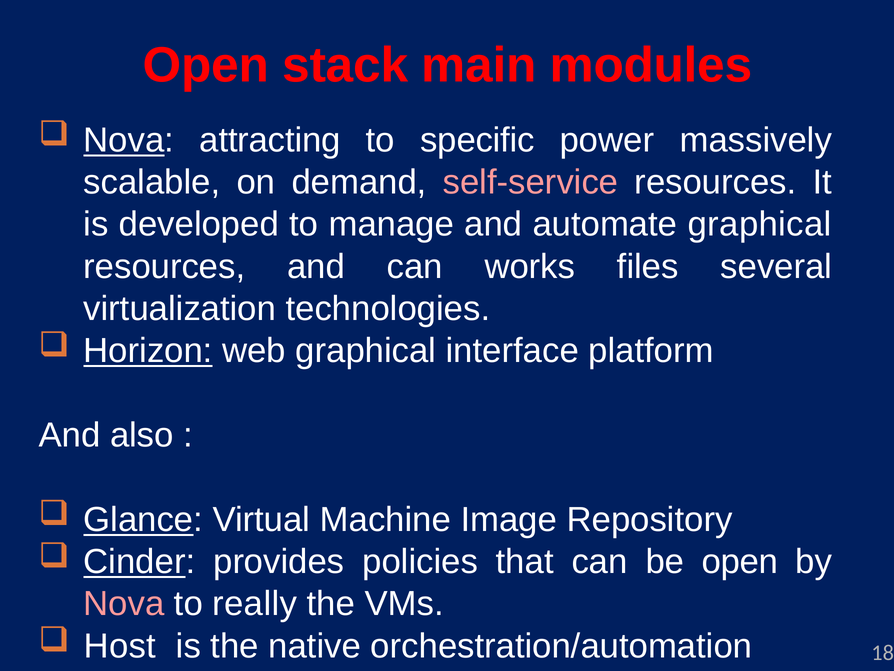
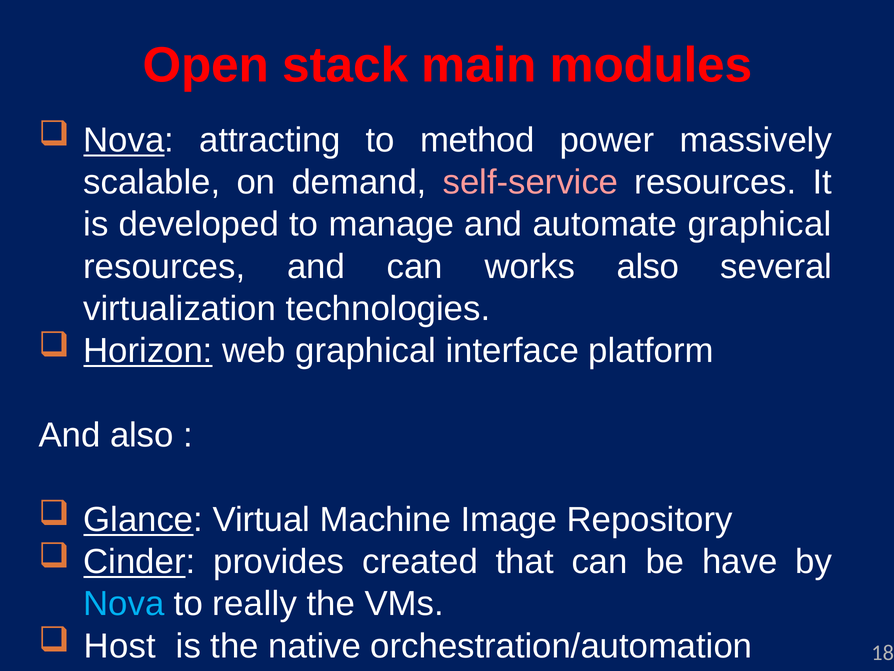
specific: specific -> method
works files: files -> also
policies: policies -> created
be open: open -> have
Nova at (124, 603) colour: pink -> light blue
